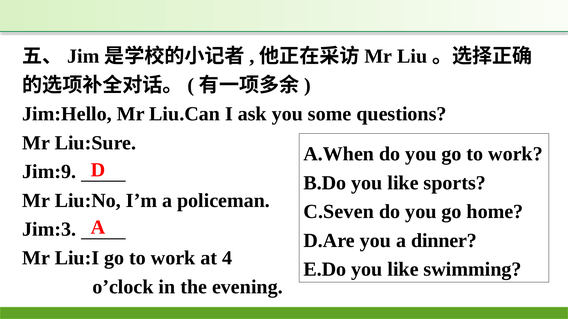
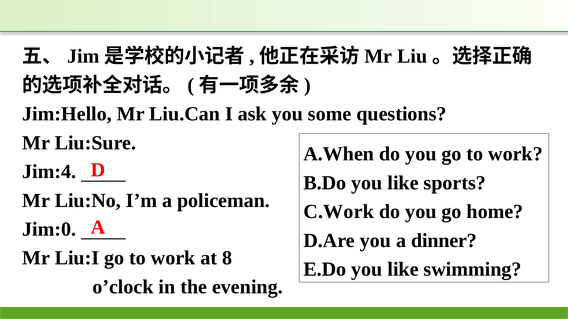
Jim:9: Jim:9 -> Jim:4
C.Seven: C.Seven -> C.Work
Jim:3: Jim:3 -> Jim:0
4: 4 -> 8
